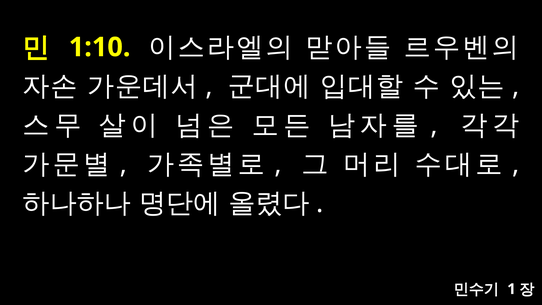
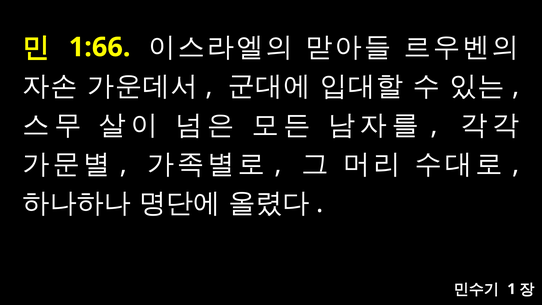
1:10: 1:10 -> 1:66
